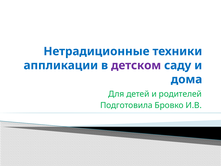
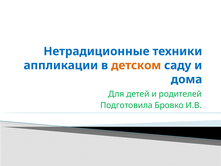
детском colour: purple -> orange
